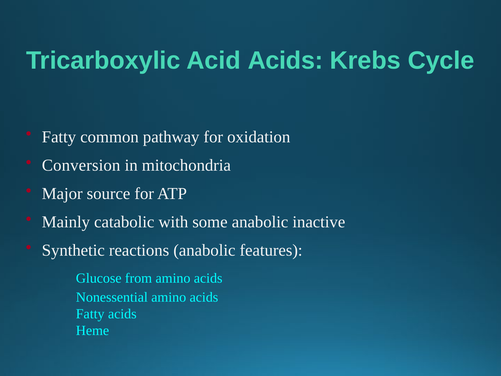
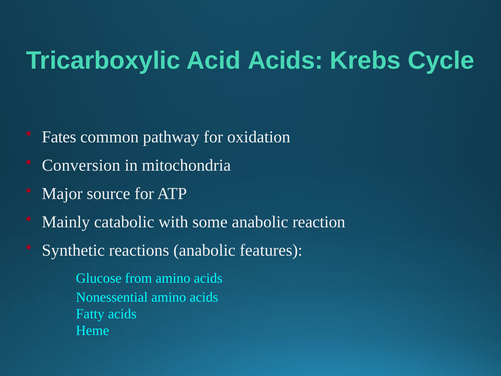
Fatty at (59, 137): Fatty -> Fates
inactive: inactive -> reaction
